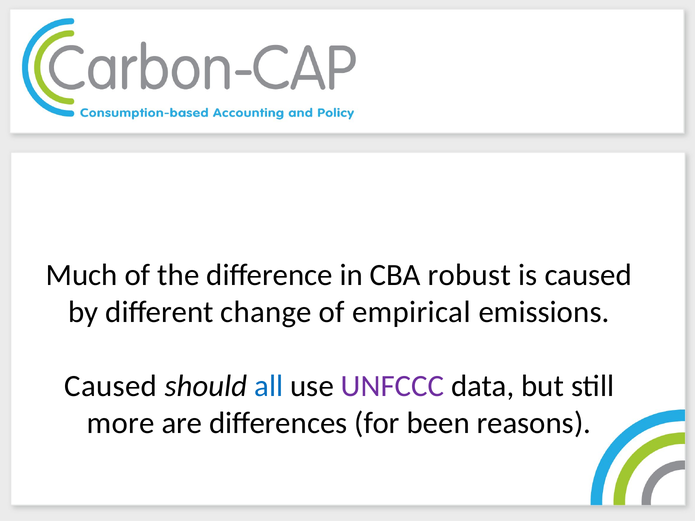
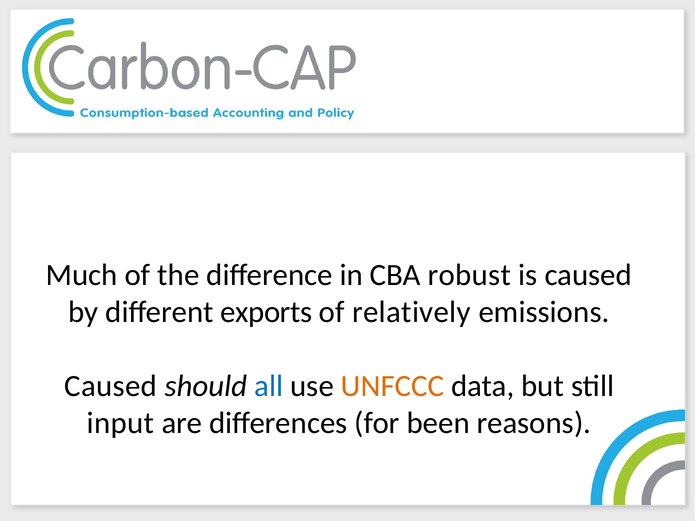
change: change -> exports
empirical: empirical -> relatively
UNFCCC colour: purple -> orange
more: more -> input
